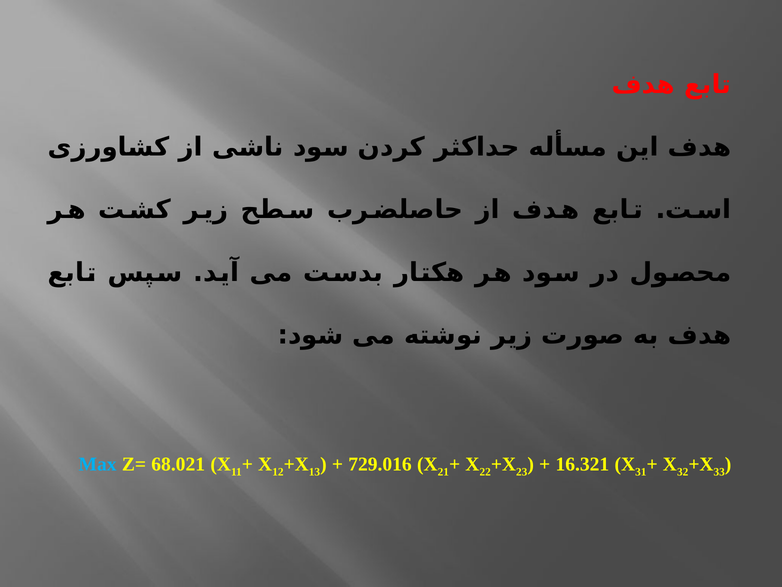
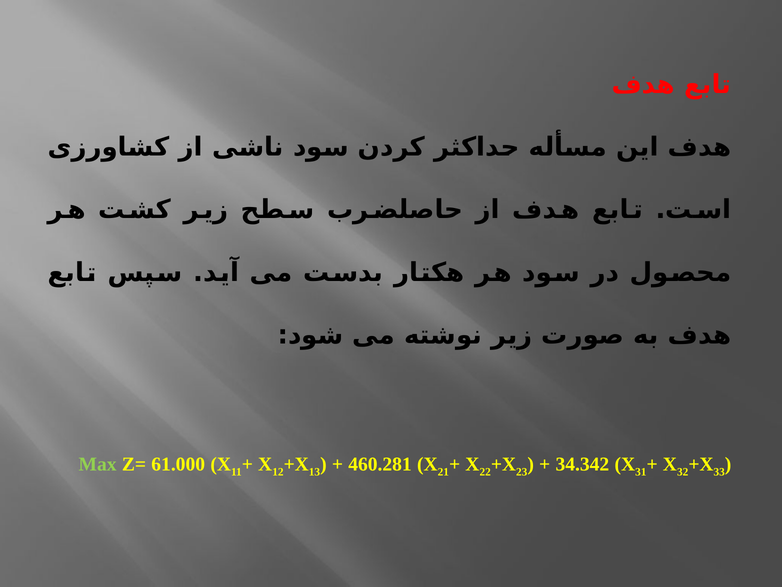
Max colour: light blue -> light green
68.021: 68.021 -> 61.000
729.016: 729.016 -> 460.281
16.321: 16.321 -> 34.342
